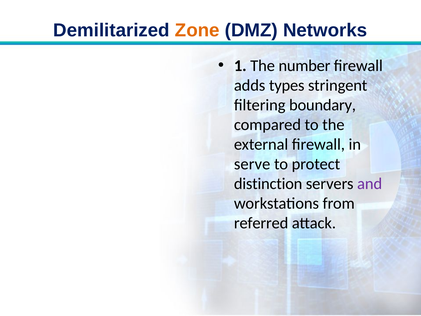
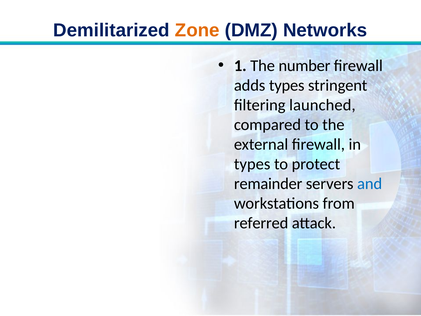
boundary: boundary -> launched
serve at (252, 164): serve -> types
distinction: distinction -> remainder
and colour: purple -> blue
